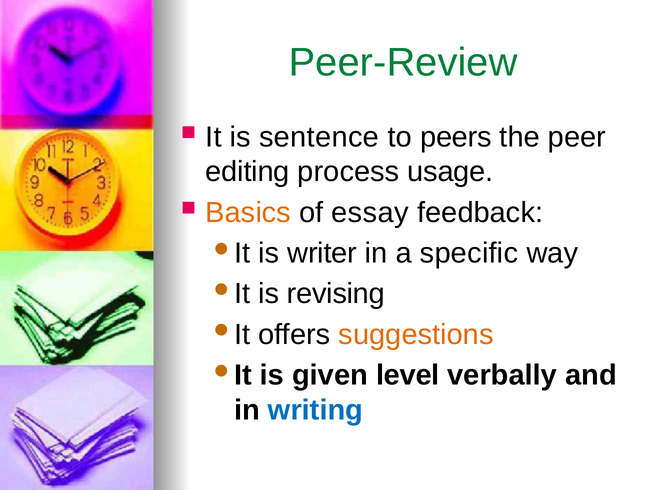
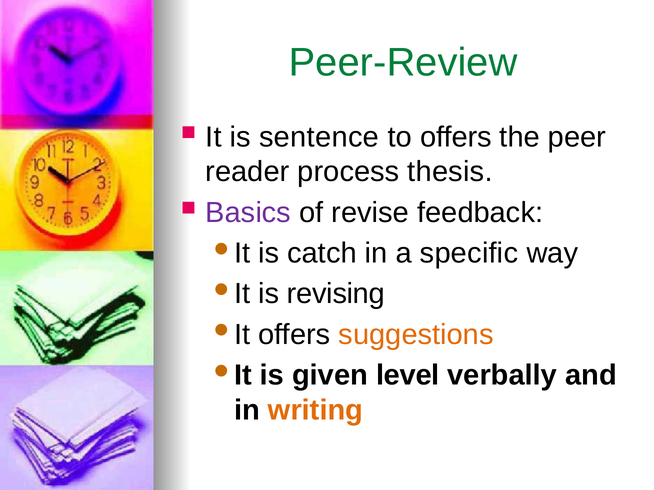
to peers: peers -> offers
editing: editing -> reader
usage: usage -> thesis
Basics colour: orange -> purple
essay: essay -> revise
writer: writer -> catch
writing colour: blue -> orange
